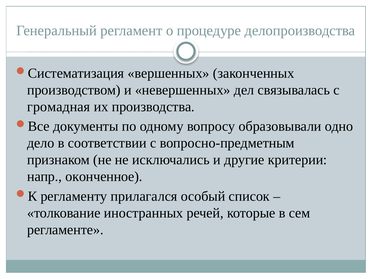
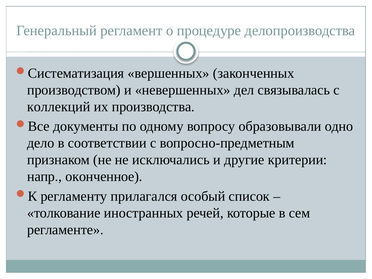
громадная: громадная -> коллекций
